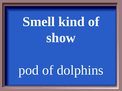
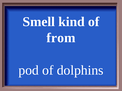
show: show -> from
